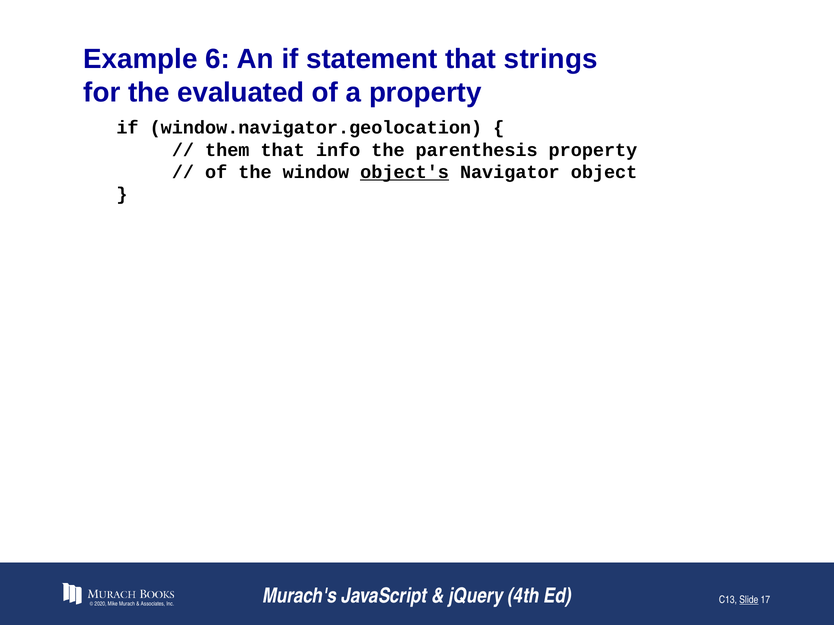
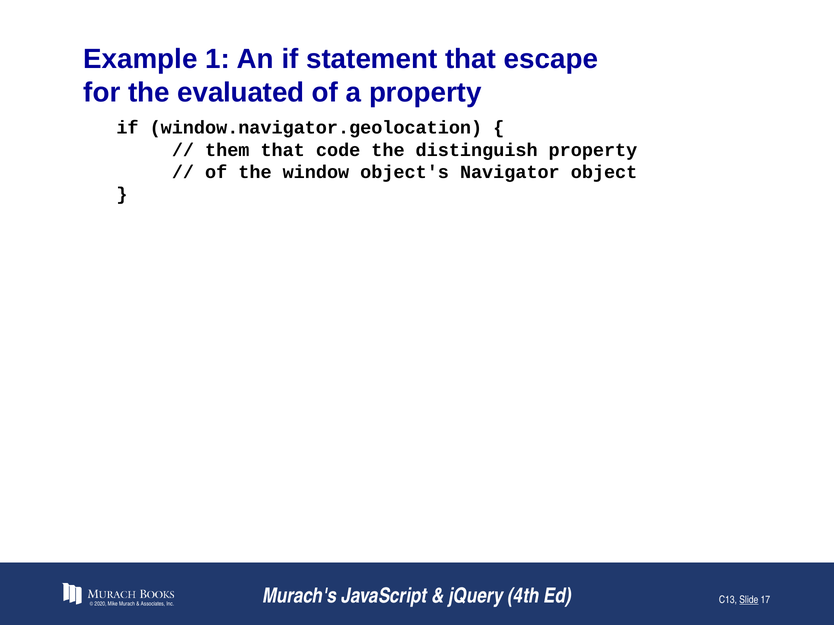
6: 6 -> 1
strings: strings -> escape
info: info -> code
parenthesis: parenthesis -> distinguish
object's underline: present -> none
